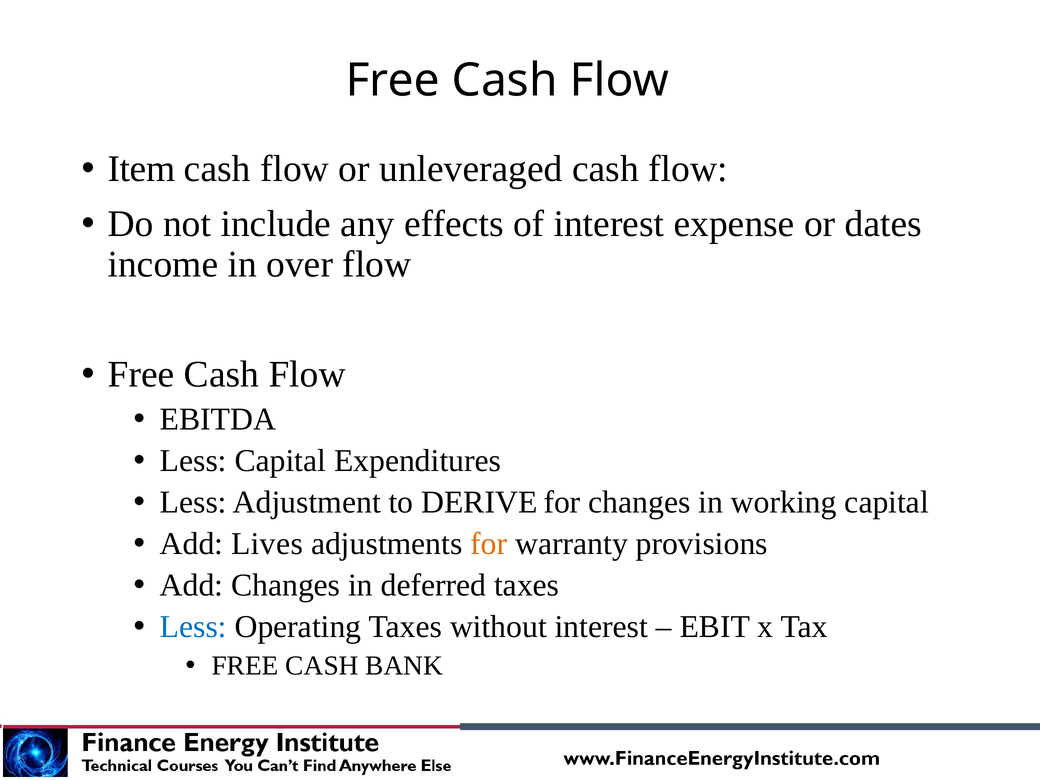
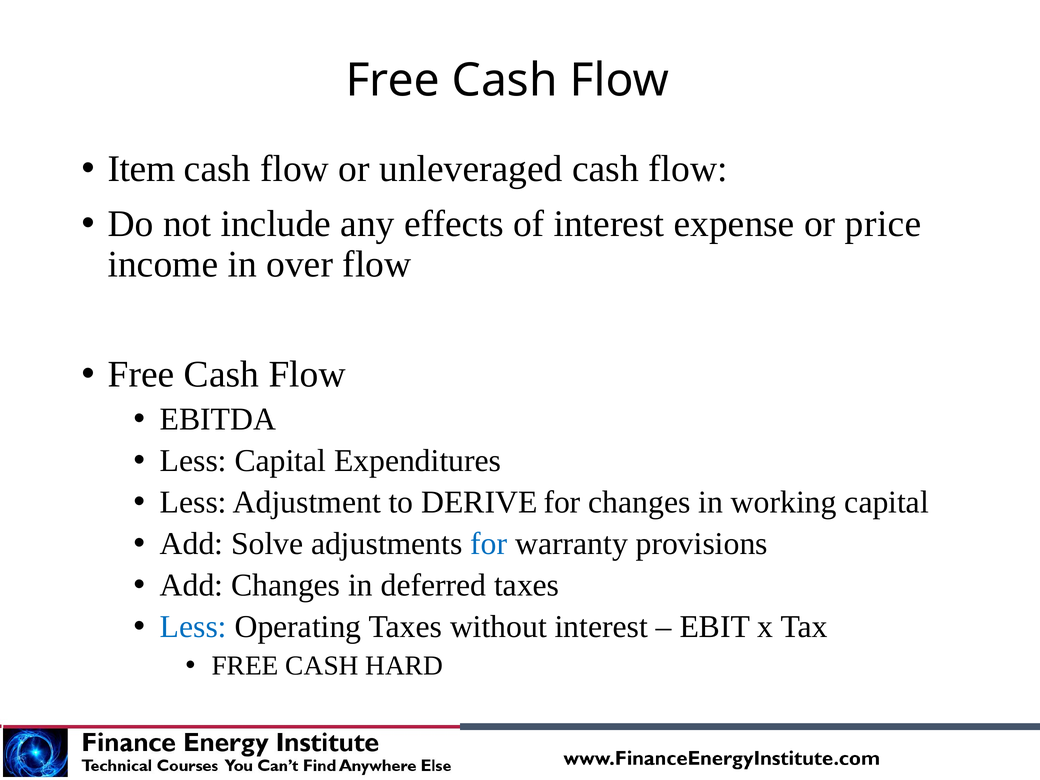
dates: dates -> price
Lives: Lives -> Solve
for at (489, 544) colour: orange -> blue
BANK: BANK -> HARD
